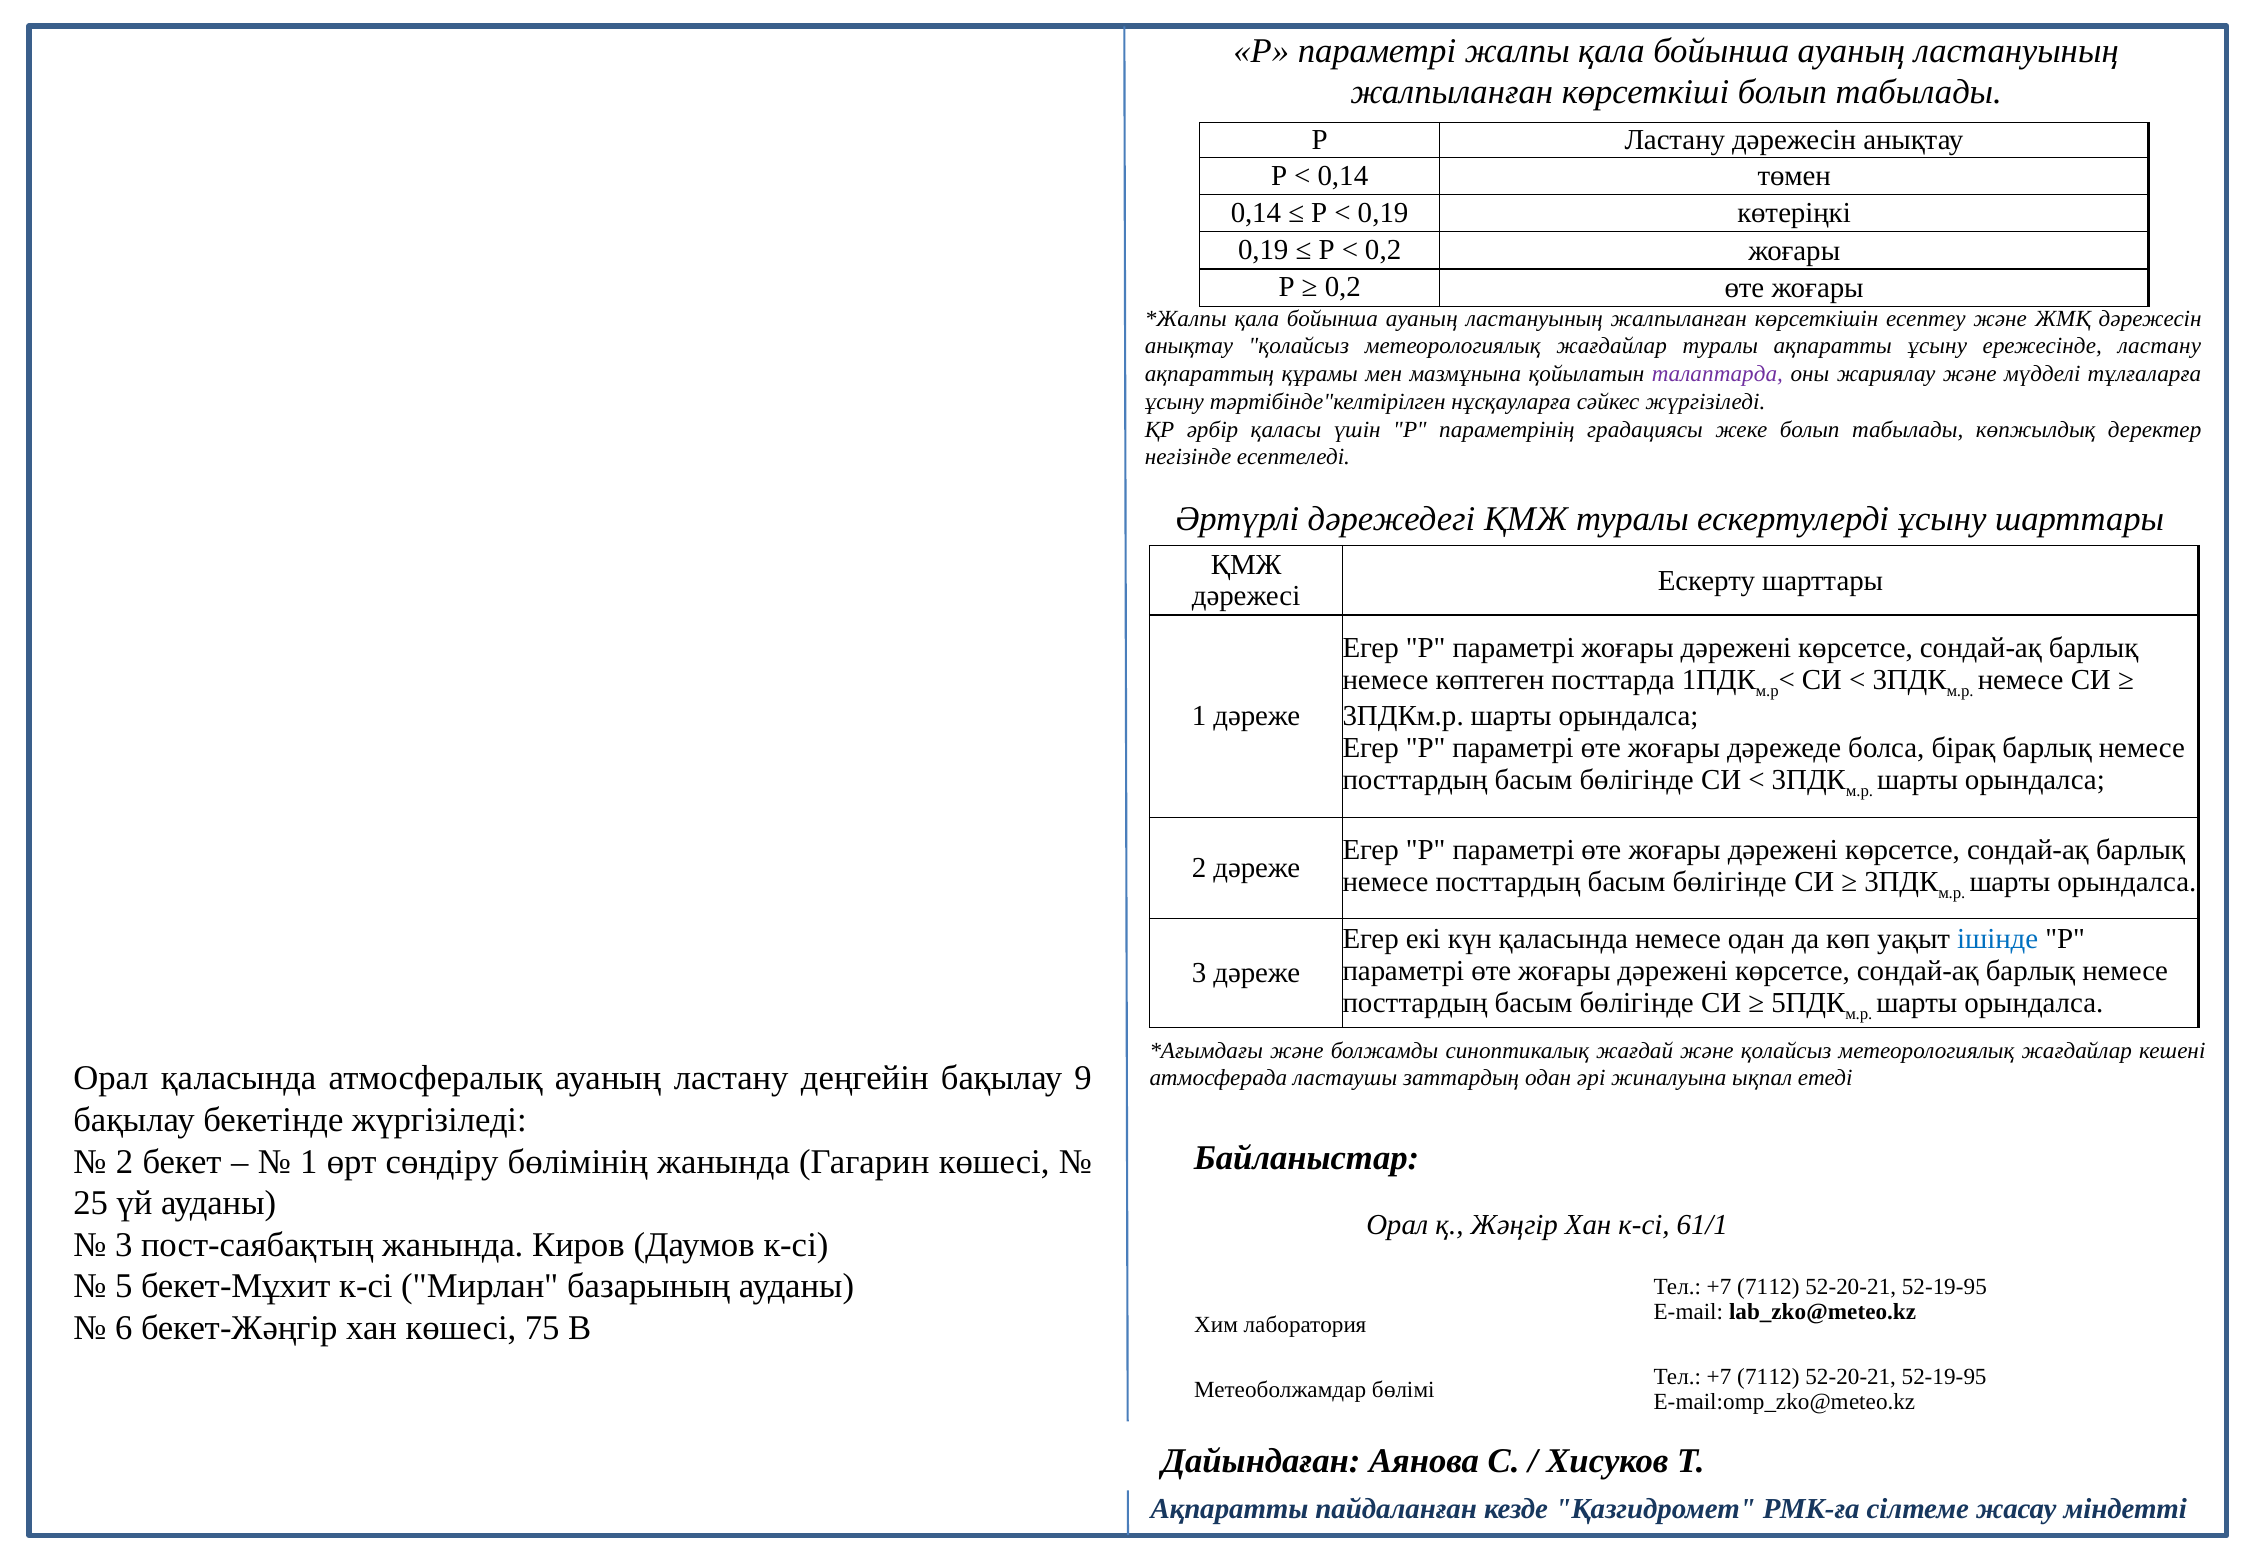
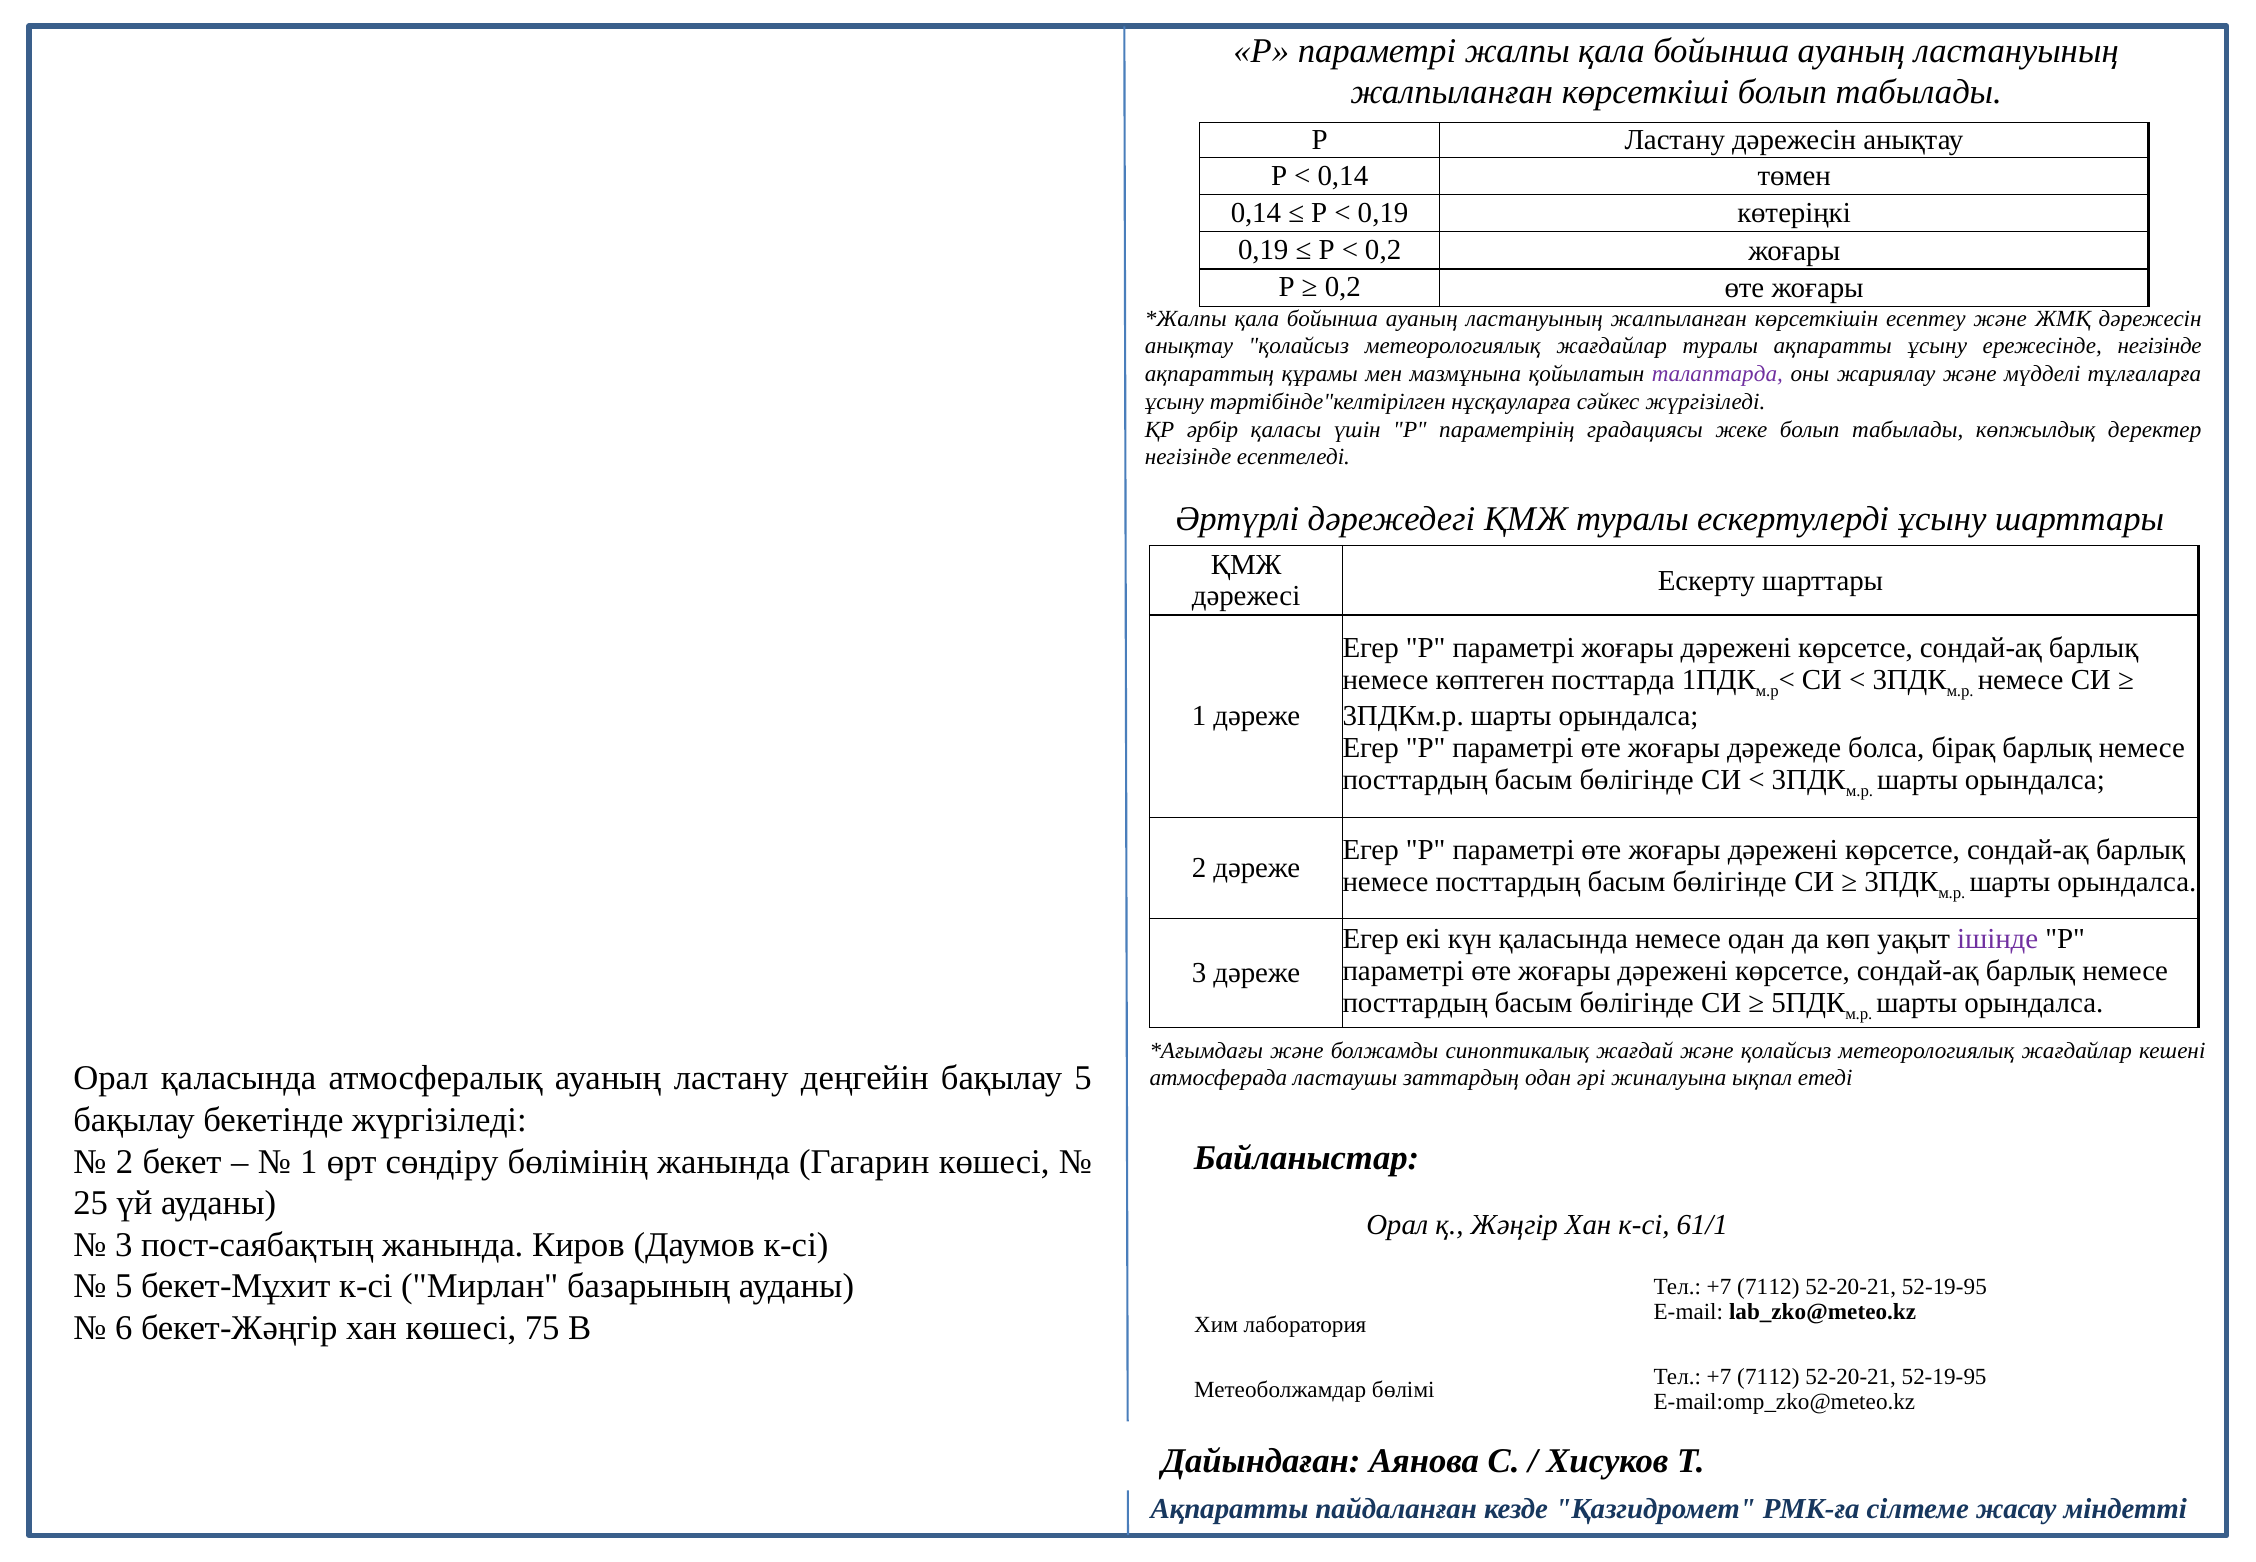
ережесінде ластану: ластану -> негізінде
ішінде colour: blue -> purple
бақылау 9: 9 -> 5
